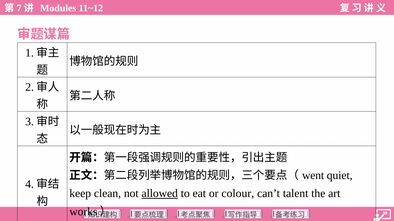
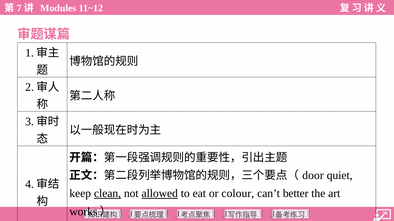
went: went -> door
clean underline: none -> present
talent: talent -> better
